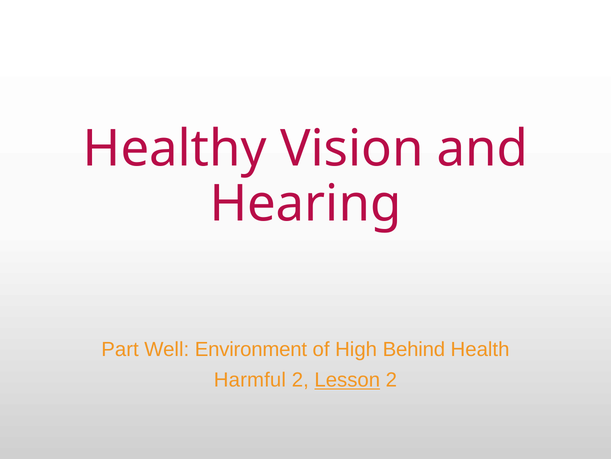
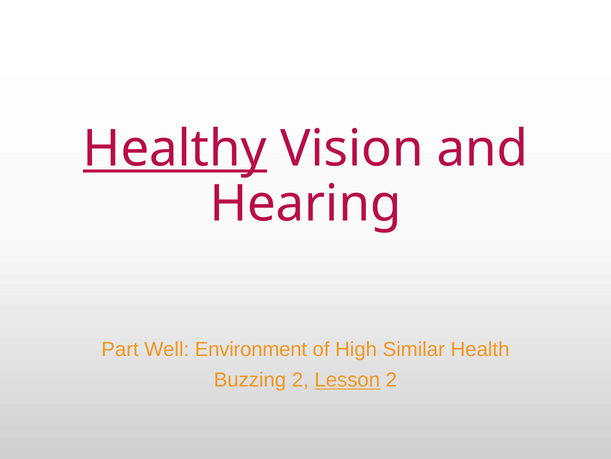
Healthy underline: none -> present
Behind: Behind -> Similar
Harmful: Harmful -> Buzzing
